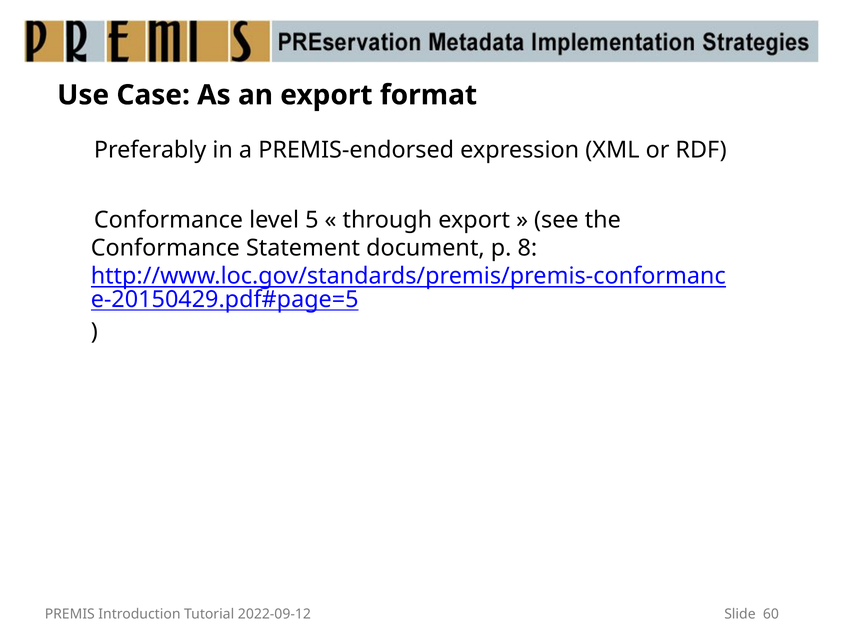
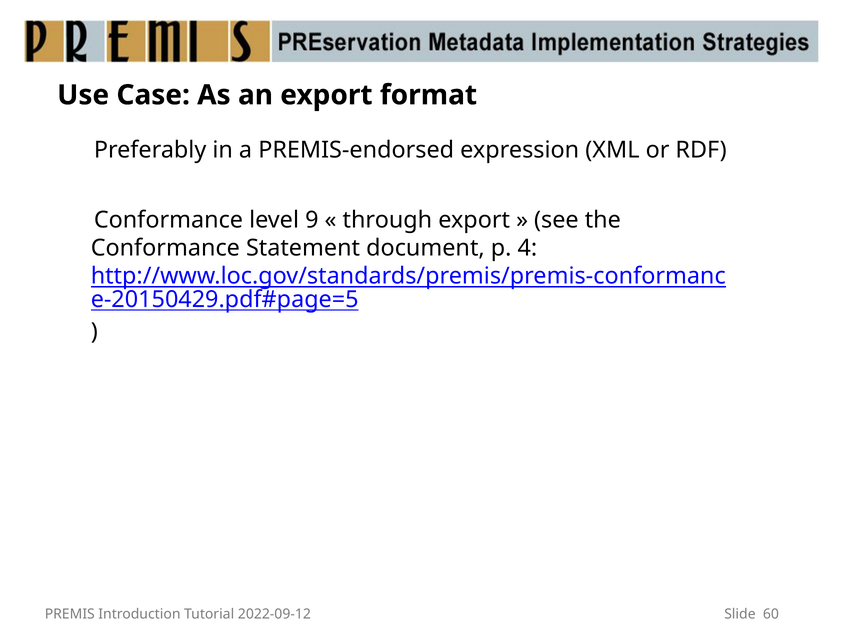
5: 5 -> 9
8: 8 -> 4
